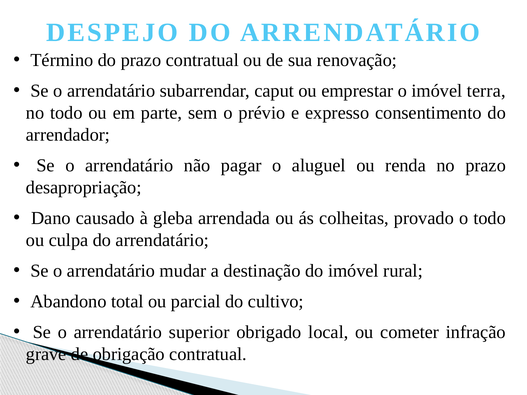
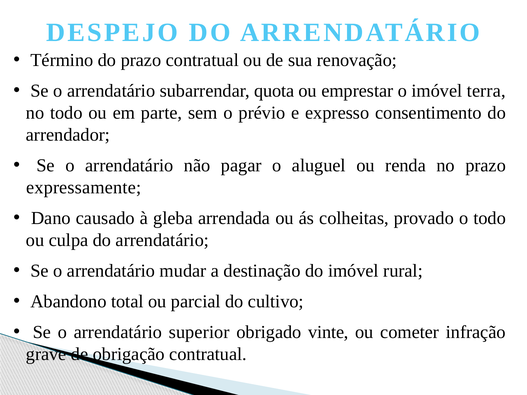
caput: caput -> quota
desapropriação: desapropriação -> expressamente
local: local -> vinte
